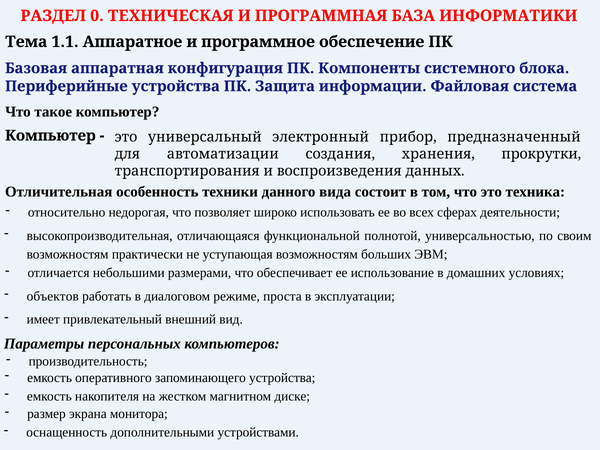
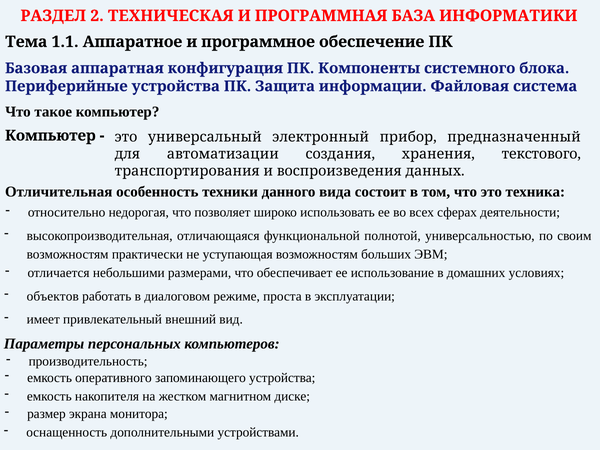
0: 0 -> 2
прокрутки: прокрутки -> текстового
